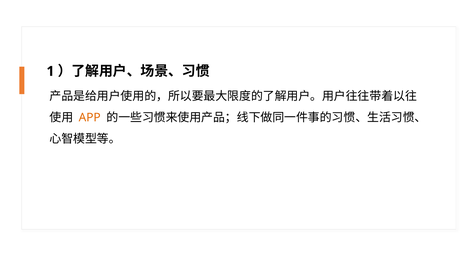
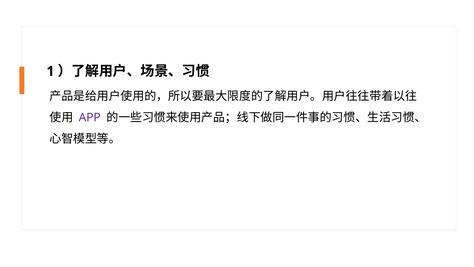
APP colour: orange -> purple
